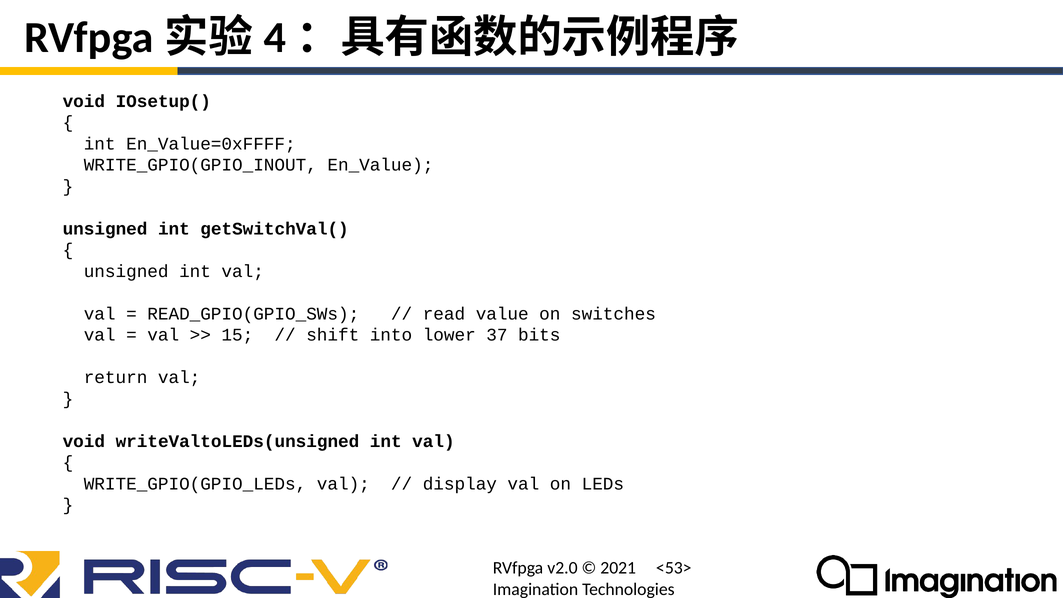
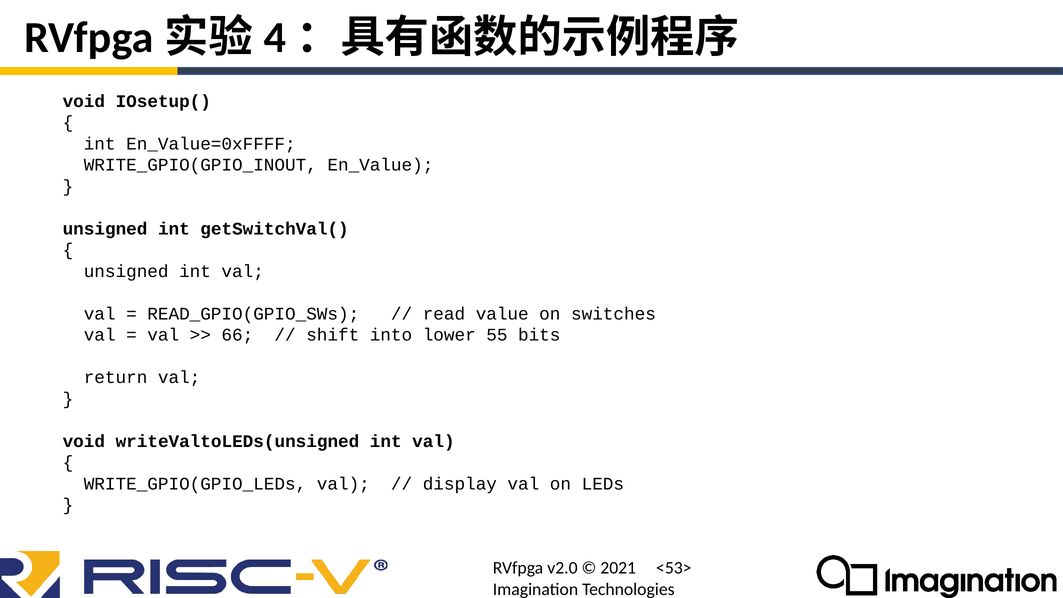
15: 15 -> 66
37: 37 -> 55
